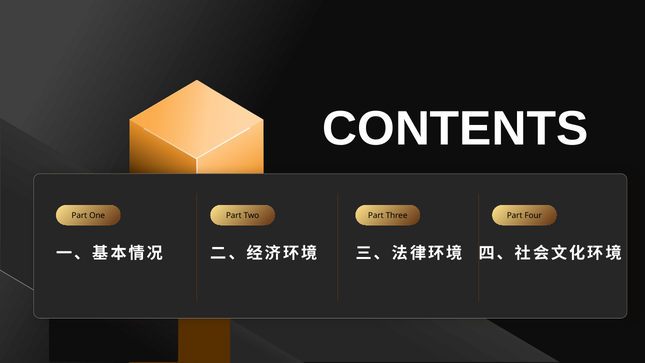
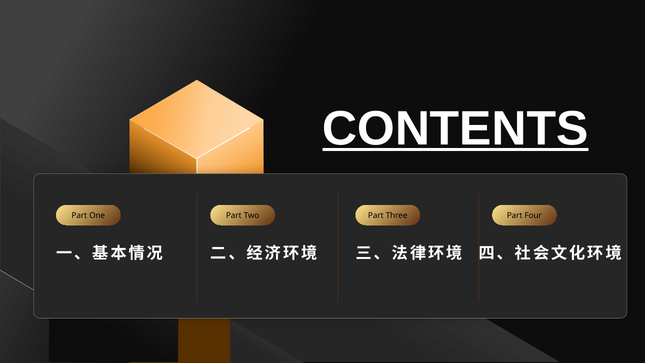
CONTENTS underline: none -> present
